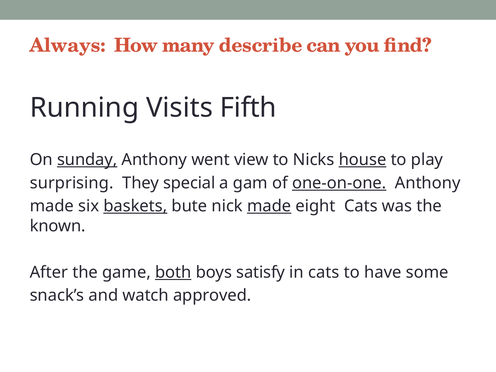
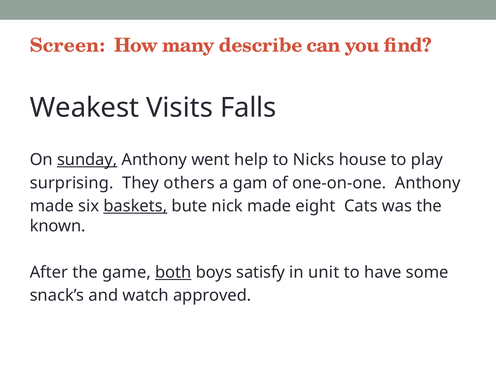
Always: Always -> Screen
Running: Running -> Weakest
Fifth: Fifth -> Falls
view: view -> help
house underline: present -> none
special: special -> others
one-on-one underline: present -> none
made at (269, 206) underline: present -> none
in cats: cats -> unit
